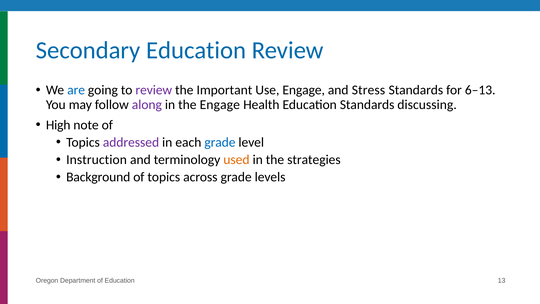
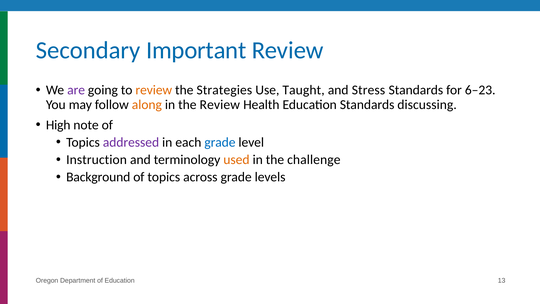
Secondary Education: Education -> Important
are colour: blue -> purple
review at (154, 90) colour: purple -> orange
Important: Important -> Strategies
Use Engage: Engage -> Taught
6–13: 6–13 -> 6–23
along colour: purple -> orange
the Engage: Engage -> Review
strategies: strategies -> challenge
